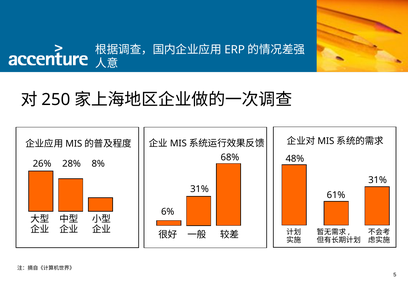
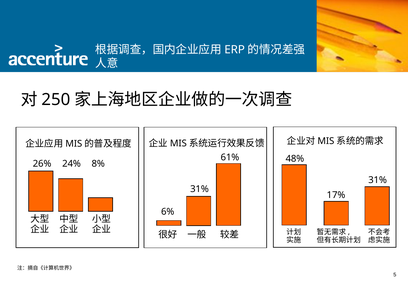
68%: 68% -> 61%
28%: 28% -> 24%
61%: 61% -> 17%
